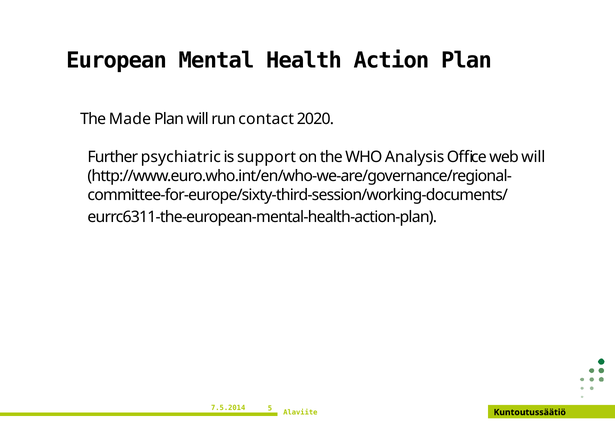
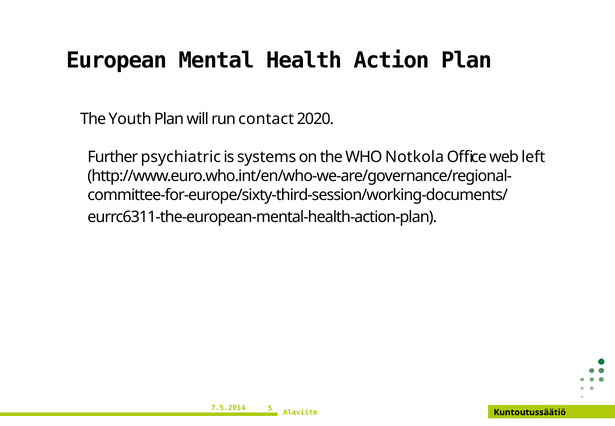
Made: Made -> Youth
support: support -> systems
Analysis: Analysis -> Notkola
web will: will -> left
